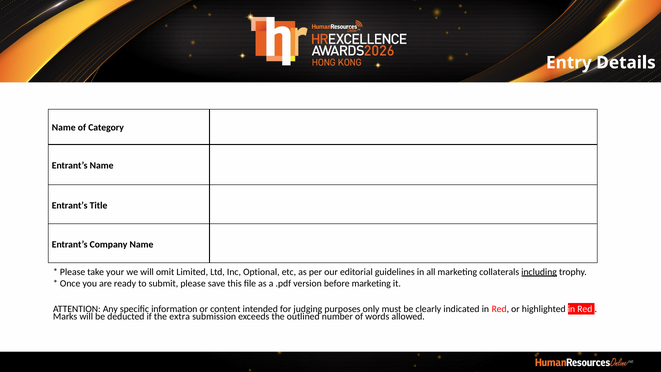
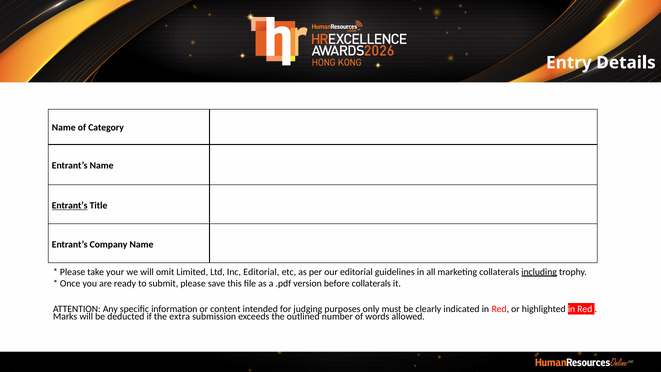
Entrant’s at (70, 205) underline: none -> present
Inc Optional: Optional -> Editorial
before marketing: marketing -> collaterals
